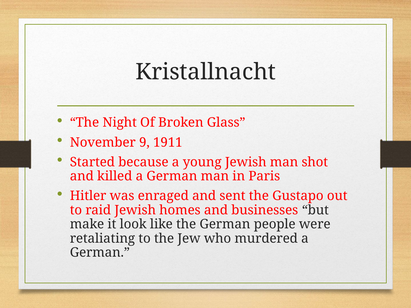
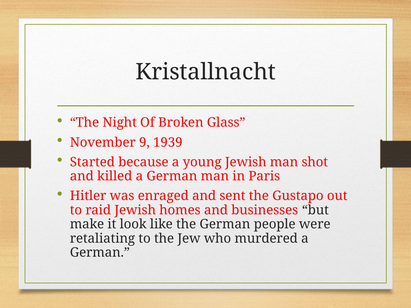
1911: 1911 -> 1939
